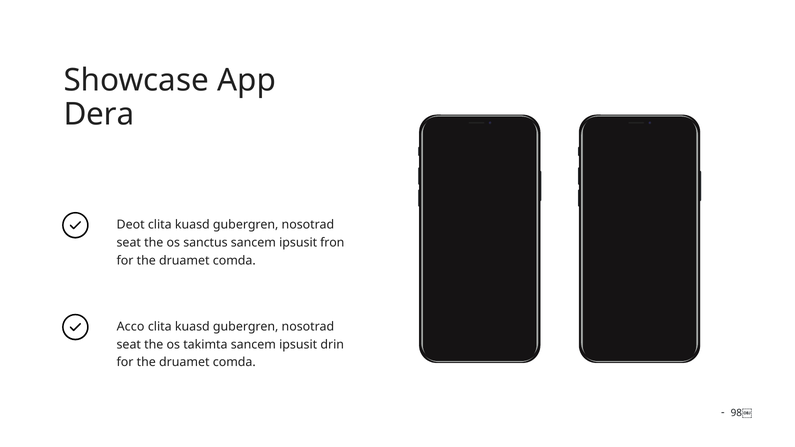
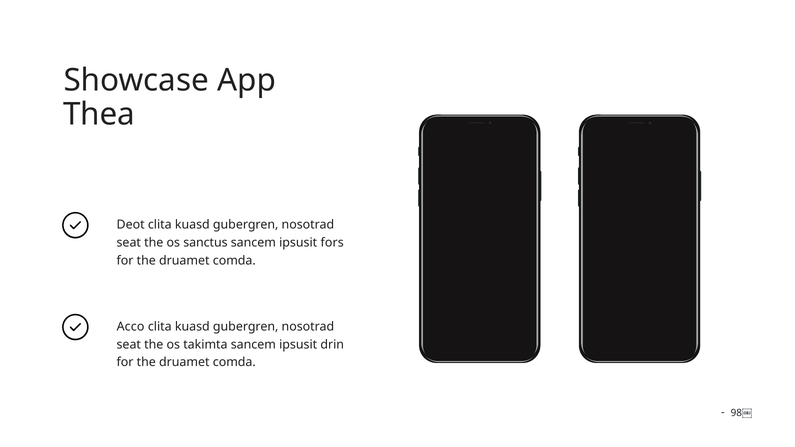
Dera: Dera -> Thea
fron: fron -> fors
